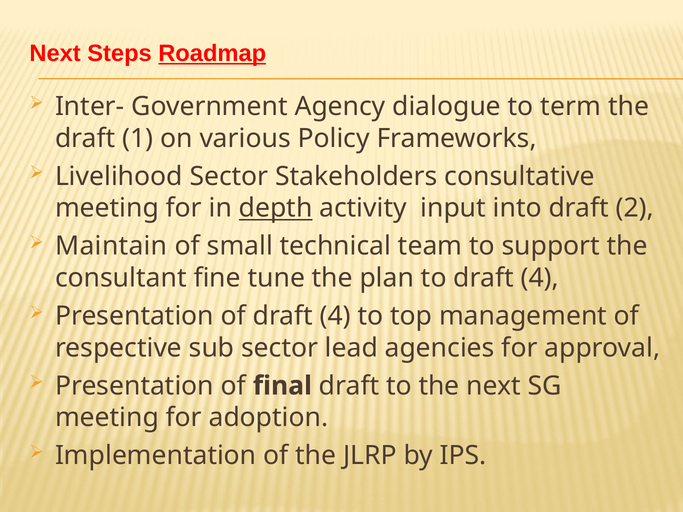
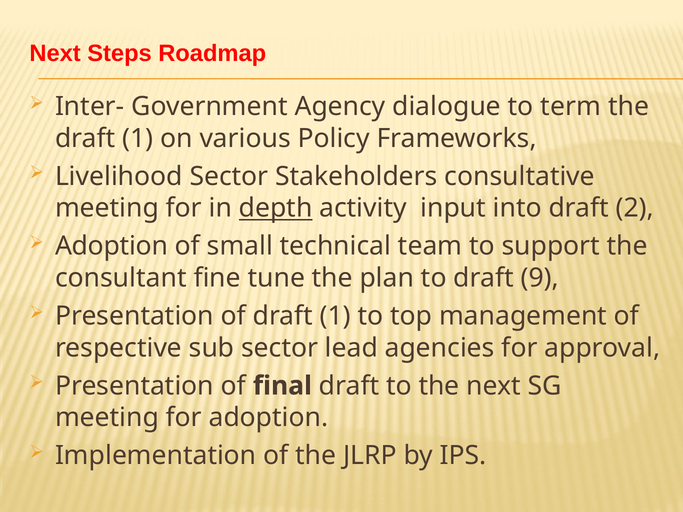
Roadmap underline: present -> none
Maintain at (111, 246): Maintain -> Adoption
to draft 4: 4 -> 9
of draft 4: 4 -> 1
